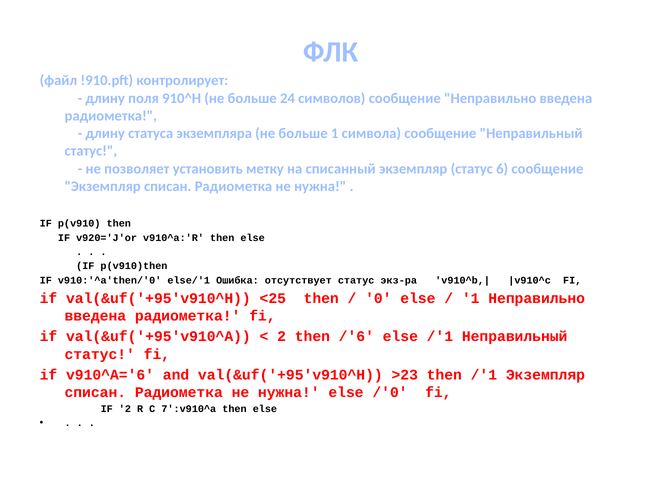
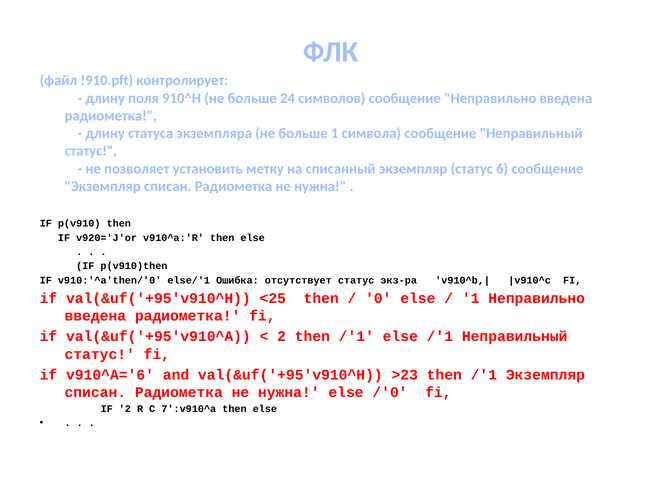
2 then /'6: /'6 -> /'1
